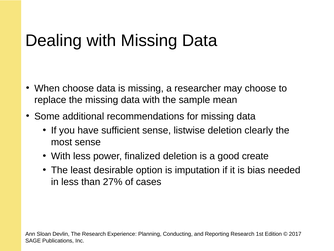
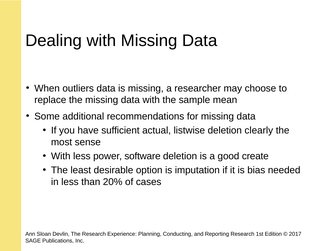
When choose: choose -> outliers
sufficient sense: sense -> actual
finalized: finalized -> software
27%: 27% -> 20%
